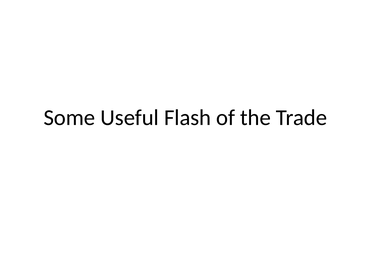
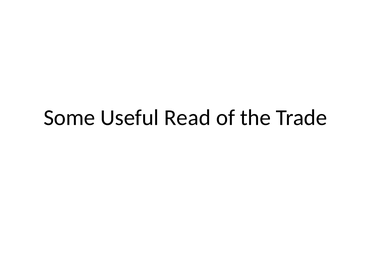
Flash: Flash -> Read
